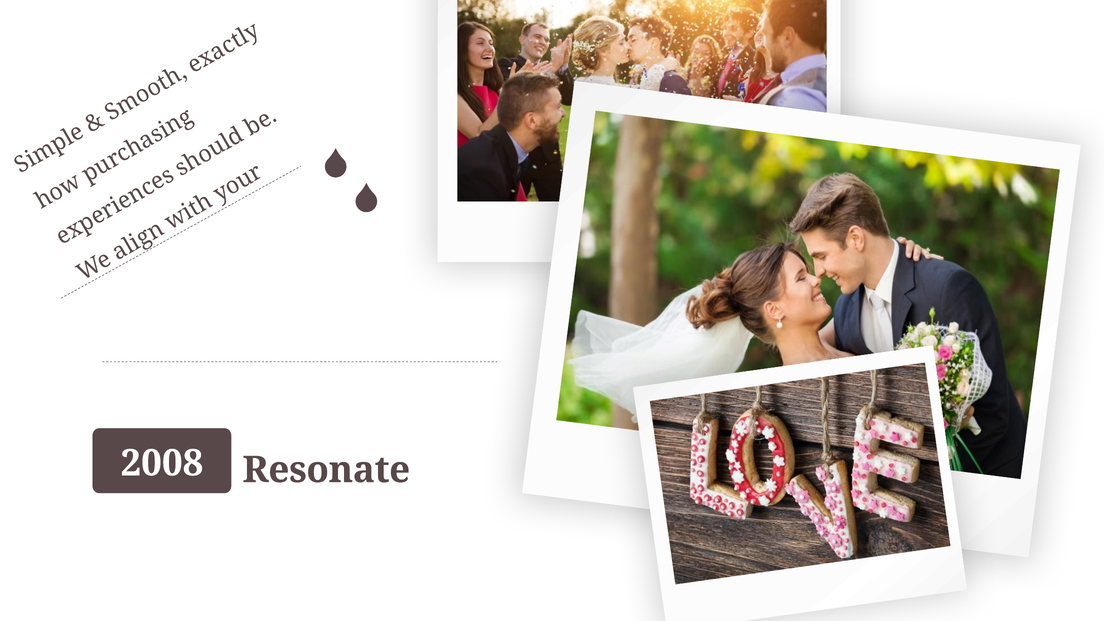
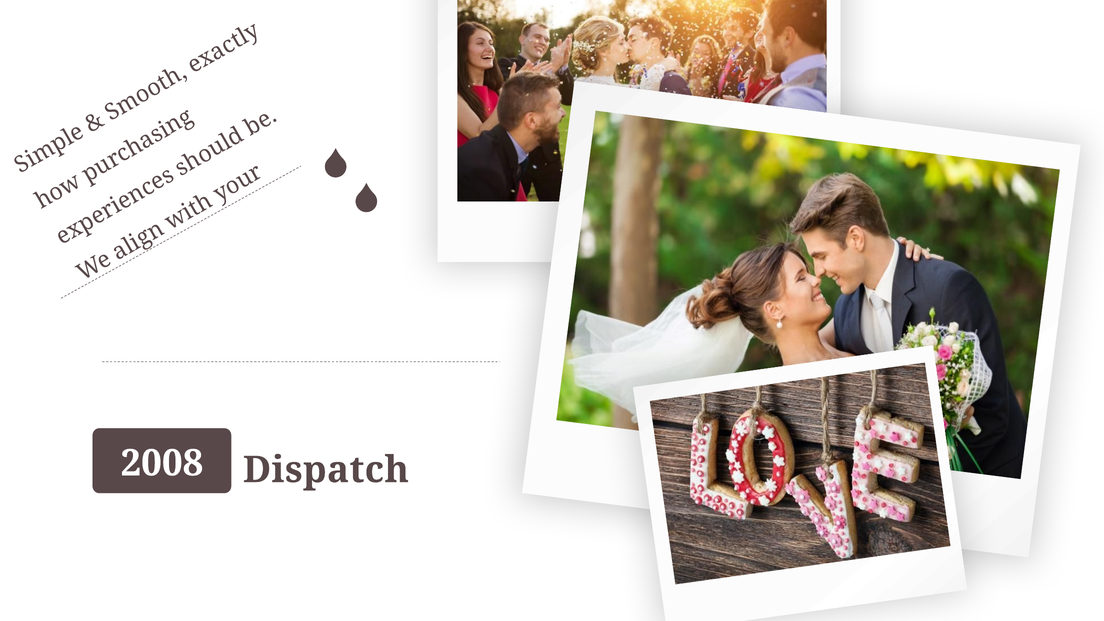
Resonate: Resonate -> Dispatch
